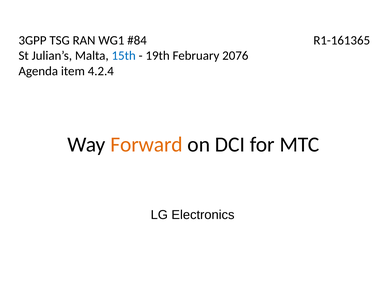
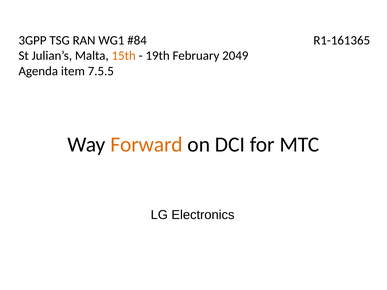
15th colour: blue -> orange
2076: 2076 -> 2049
4.2.4: 4.2.4 -> 7.5.5
